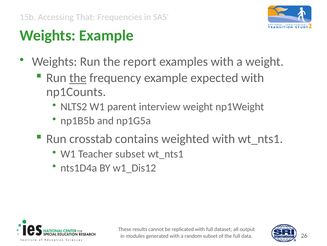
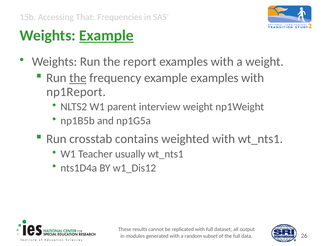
Example at (106, 36) underline: none -> present
example expected: expected -> examples
np1Counts: np1Counts -> np1Report
Teacher subset: subset -> usually
